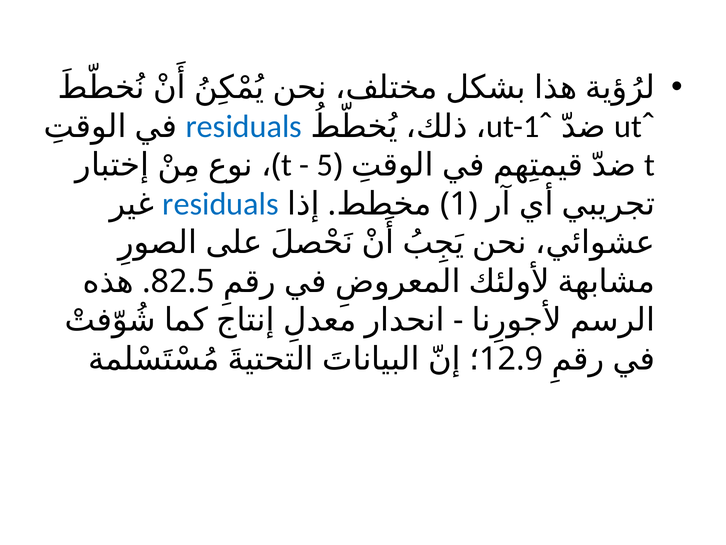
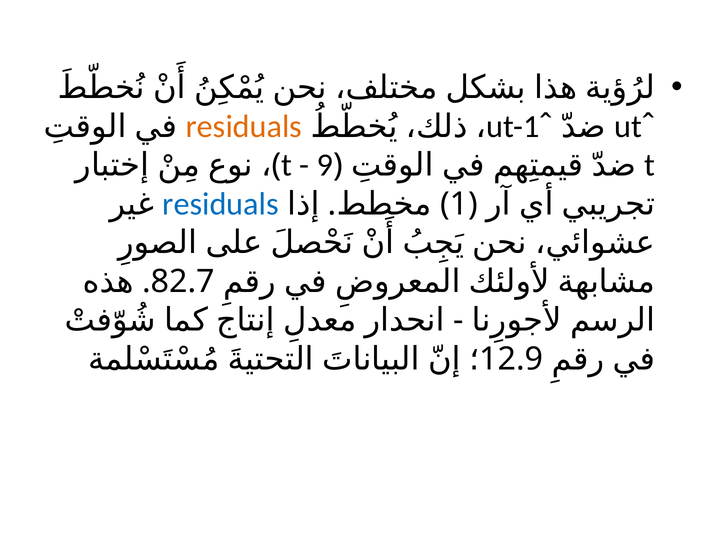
residuals at (244, 126) colour: blue -> orange
5: 5 -> 9
82.5: 82.5 -> 82.7
